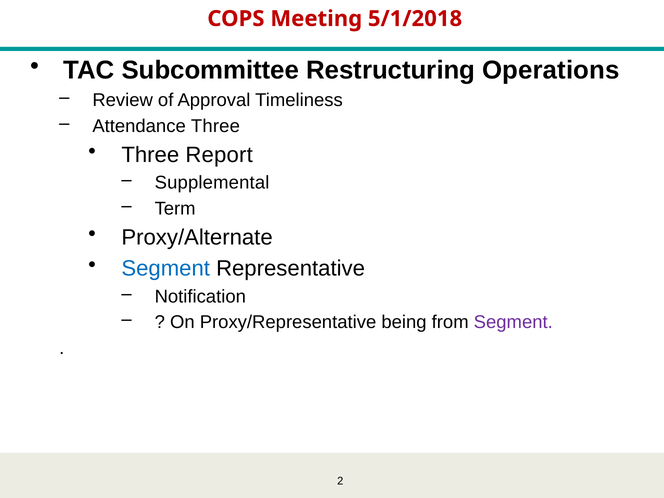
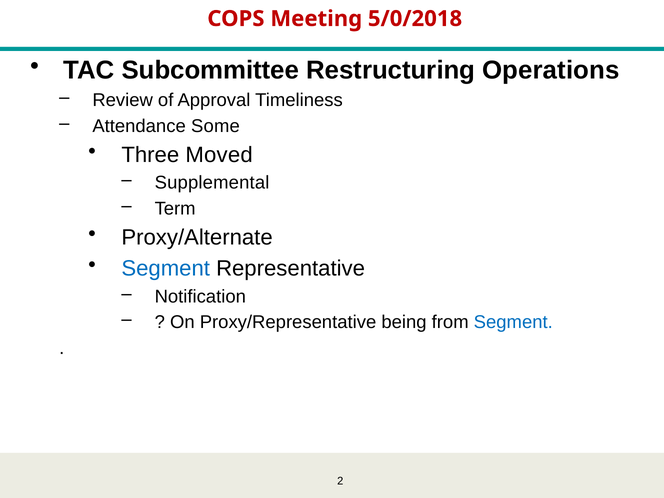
5/1/2018: 5/1/2018 -> 5/0/2018
Attendance Three: Three -> Some
Report: Report -> Moved
Segment at (513, 322) colour: purple -> blue
